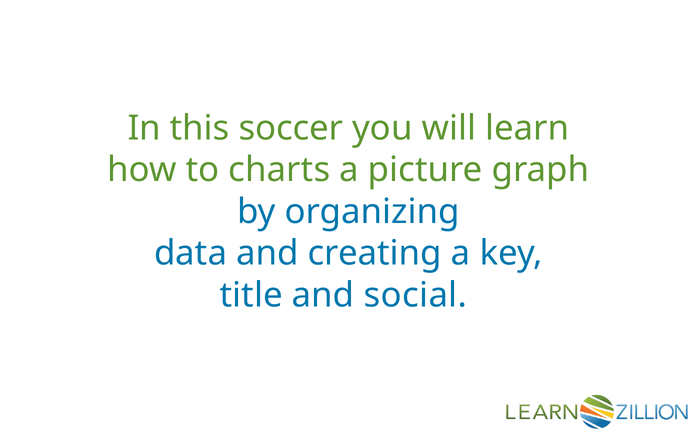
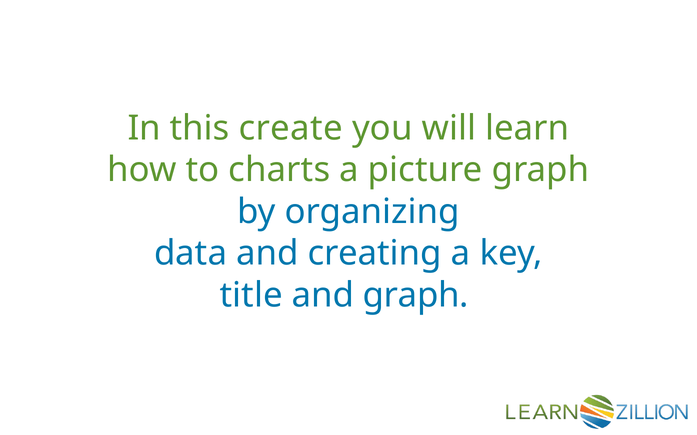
soccer: soccer -> create
and social: social -> graph
